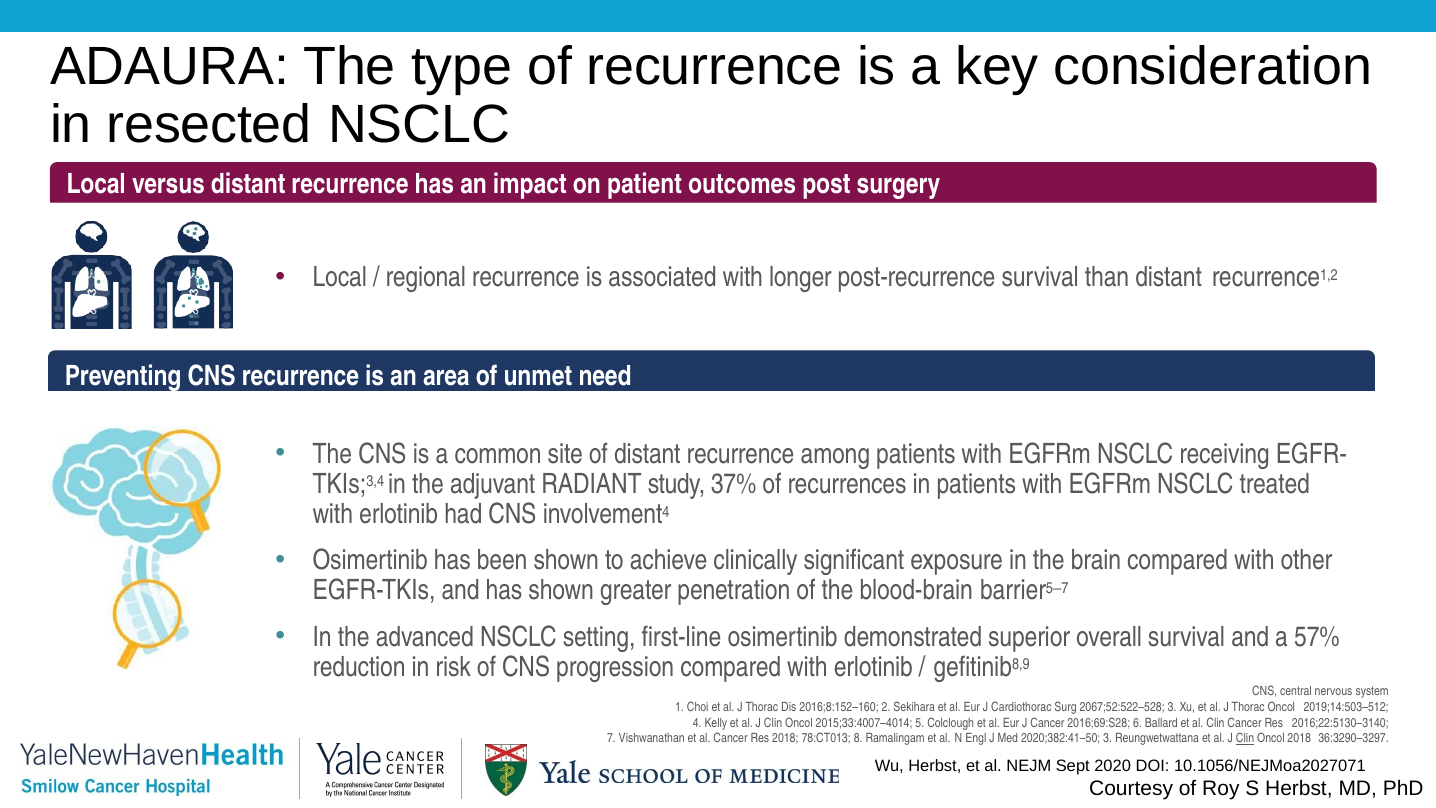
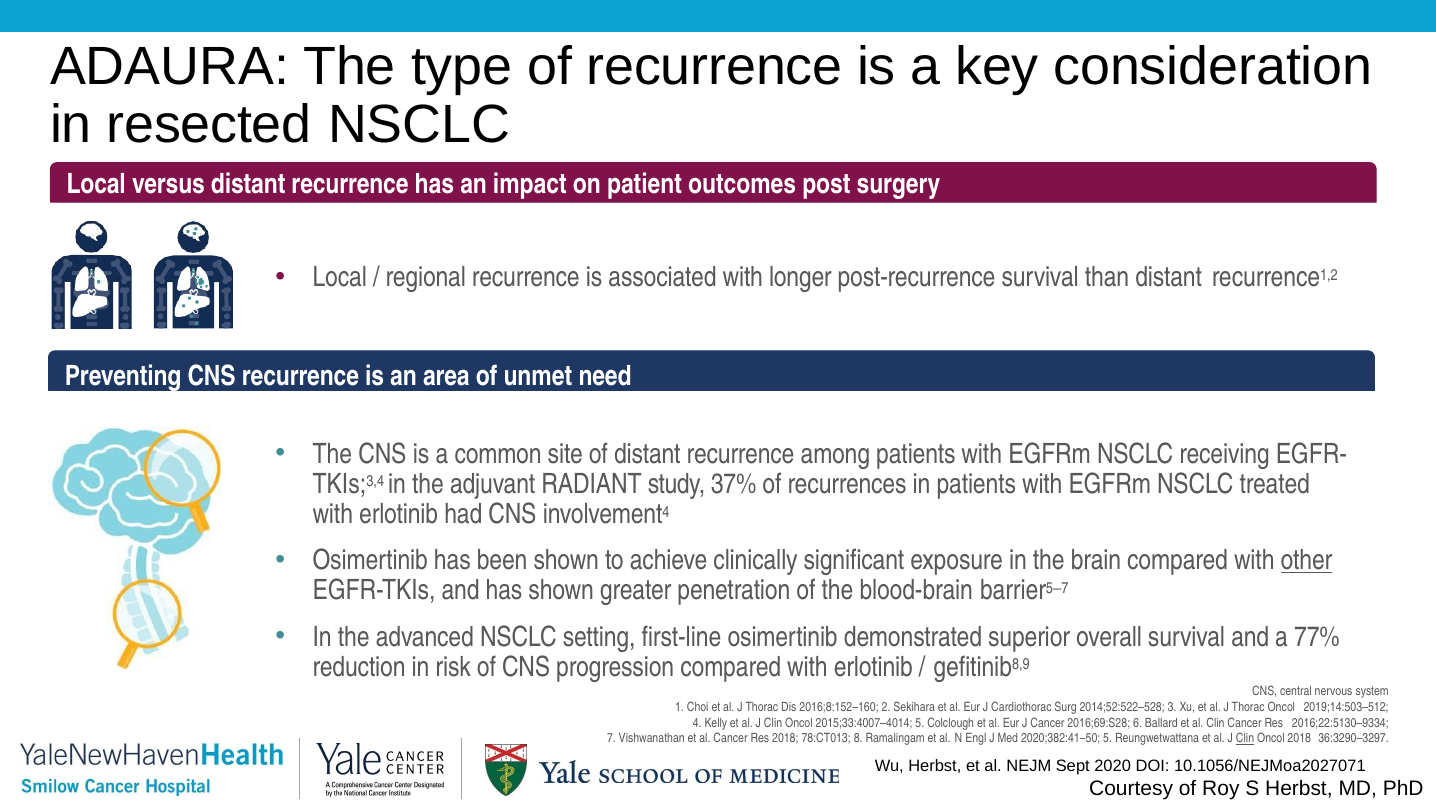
other underline: none -> present
57%: 57% -> 77%
2067;52:522–528: 2067;52:522–528 -> 2014;52:522–528
2016;22:5130–3140: 2016;22:5130–3140 -> 2016;22:5130–9334
2020;382:41–50 3: 3 -> 5
